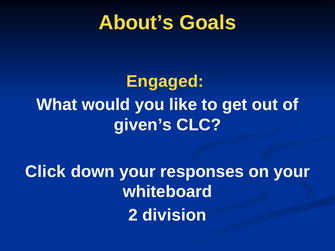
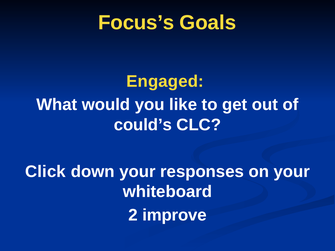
About’s: About’s -> Focus’s
given’s: given’s -> could’s
division: division -> improve
